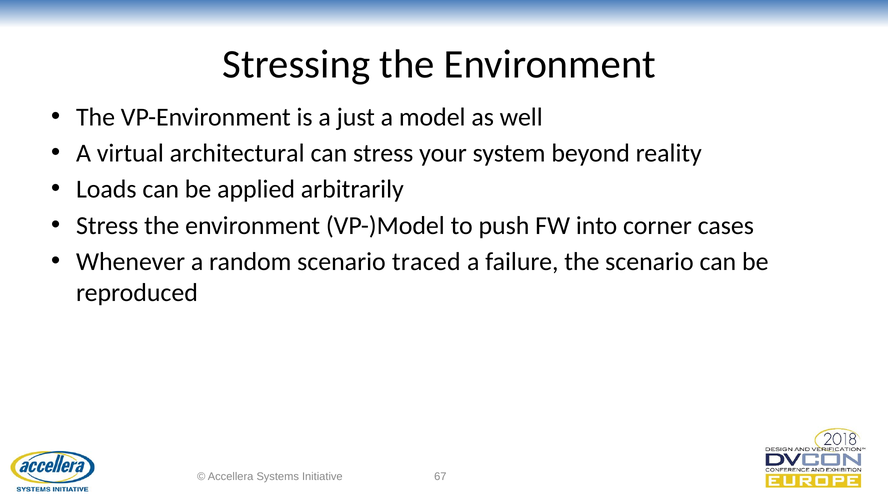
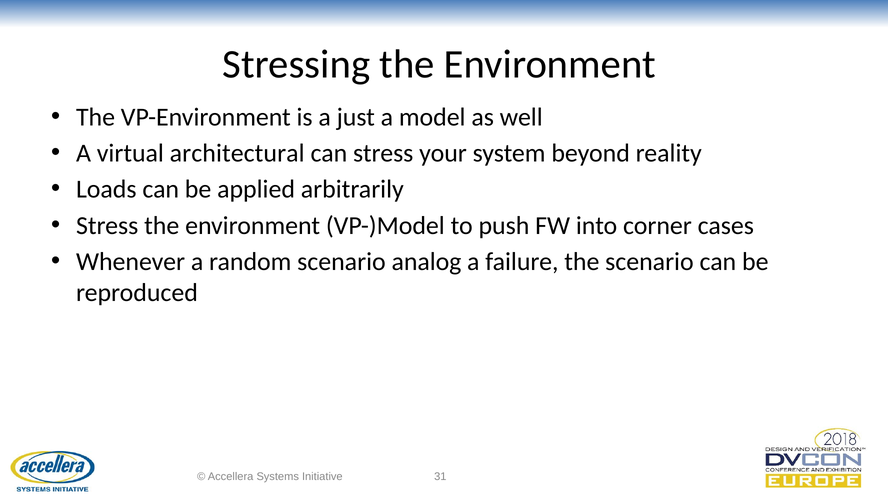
traced: traced -> analog
67: 67 -> 31
